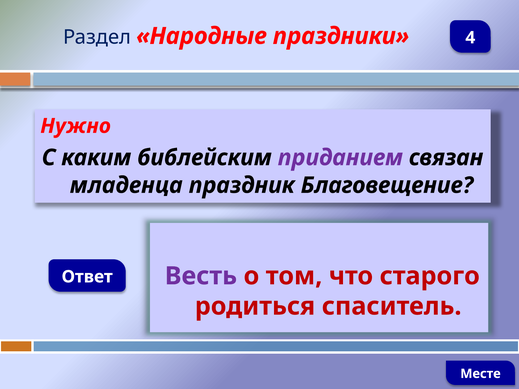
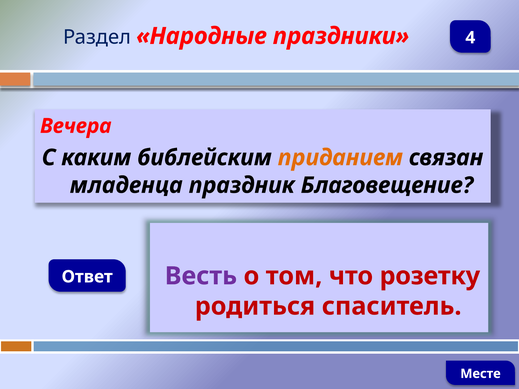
Нужно: Нужно -> Вечера
приданием colour: purple -> orange
старого: старого -> розетку
